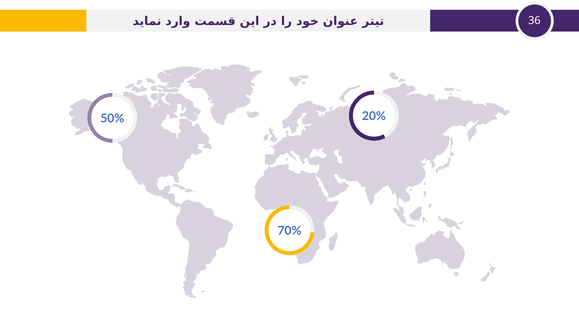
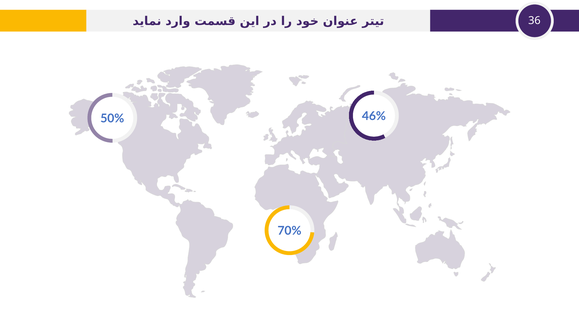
20%: 20% -> 46%
